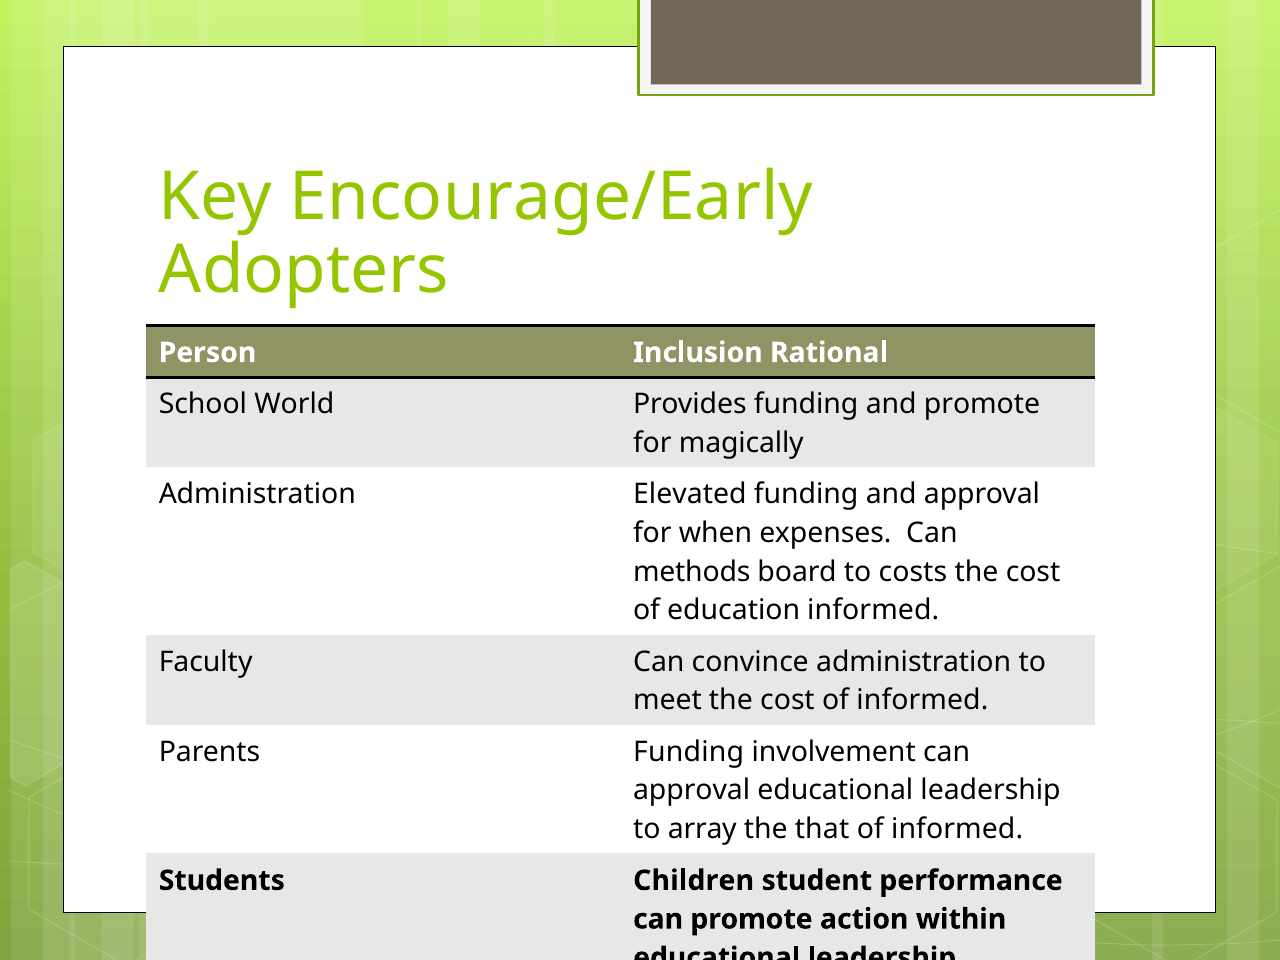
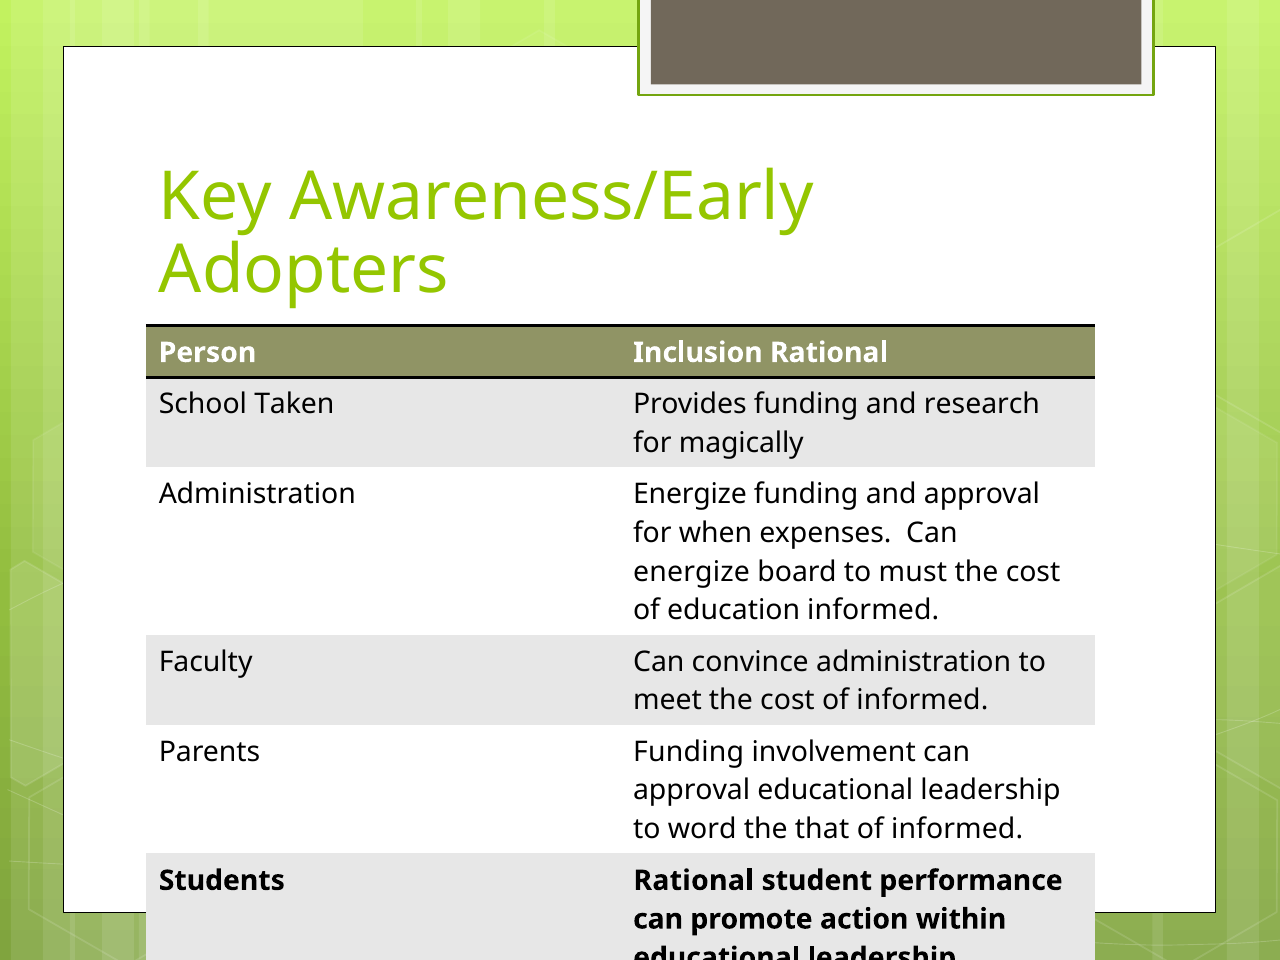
Encourage/Early: Encourage/Early -> Awareness/Early
World: World -> Taken
and promote: promote -> research
Administration Elevated: Elevated -> Energize
methods at (692, 572): methods -> energize
costs: costs -> must
array: array -> word
Students Children: Children -> Rational
